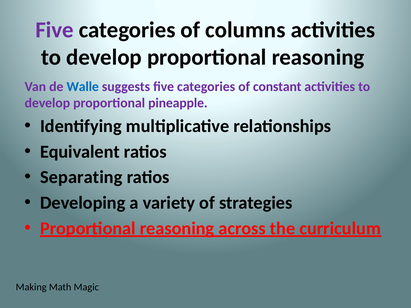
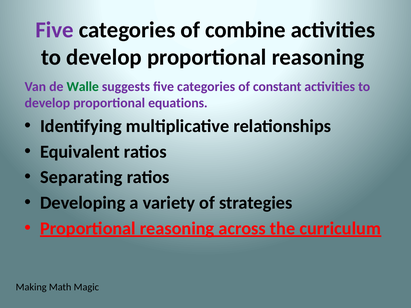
columns: columns -> combine
Walle colour: blue -> green
pineapple: pineapple -> equations
